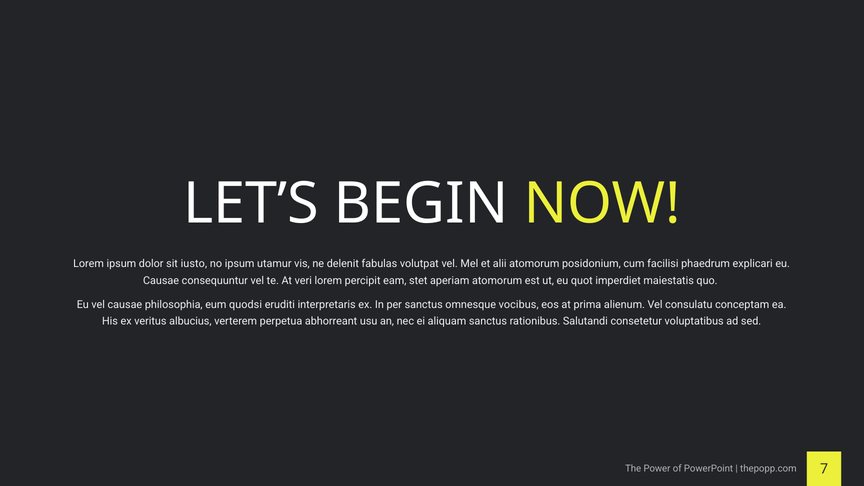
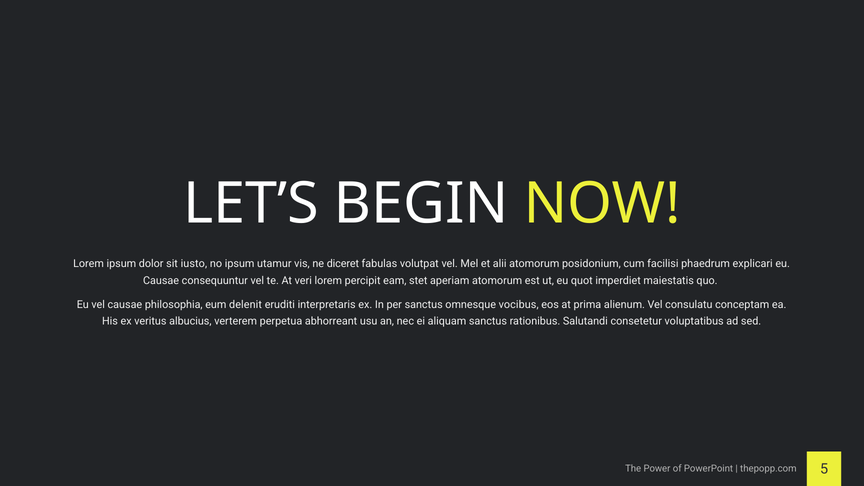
delenit: delenit -> diceret
quodsi: quodsi -> delenit
7: 7 -> 5
